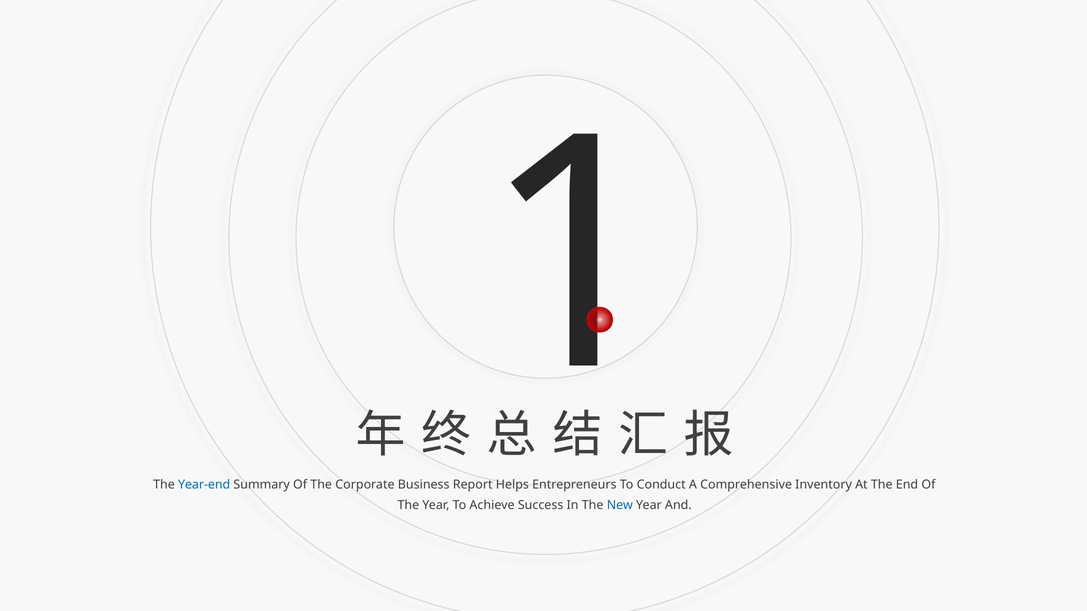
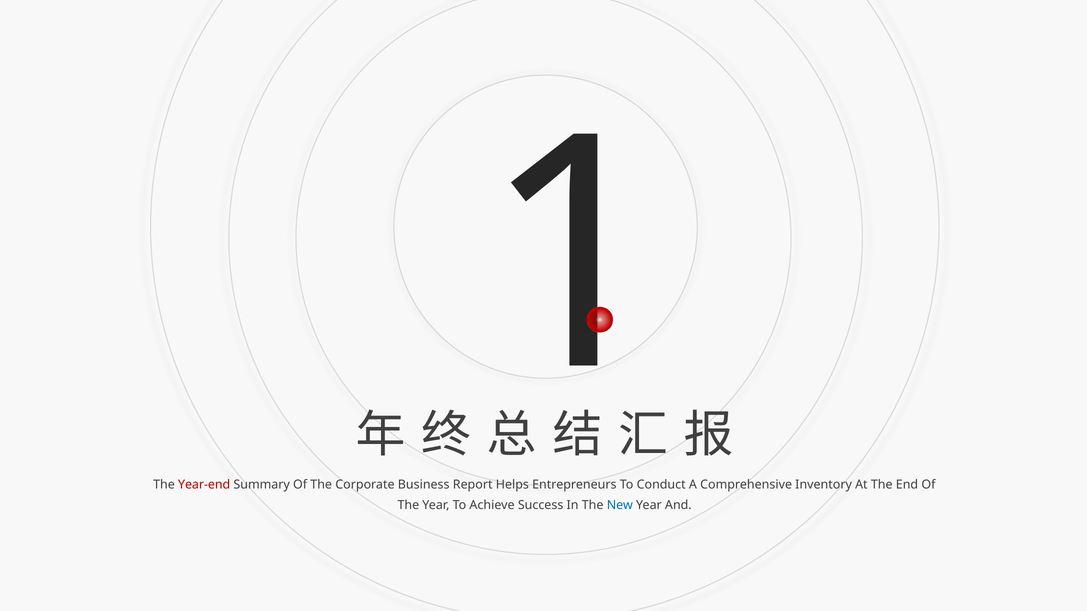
Year-end colour: blue -> red
